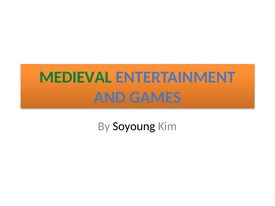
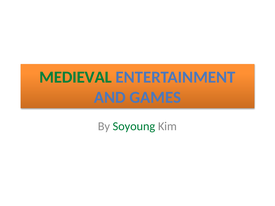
Soyoung colour: black -> green
